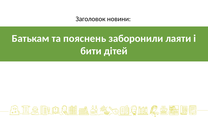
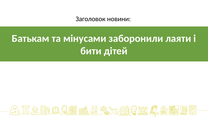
пояснень: пояснень -> мінусами
